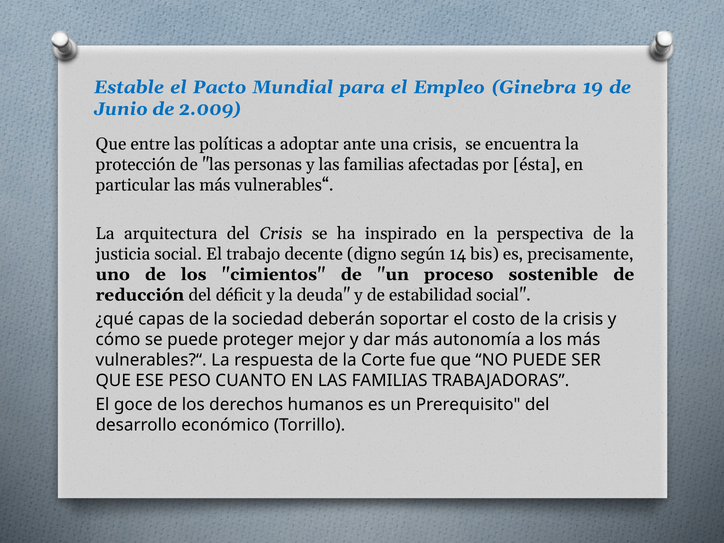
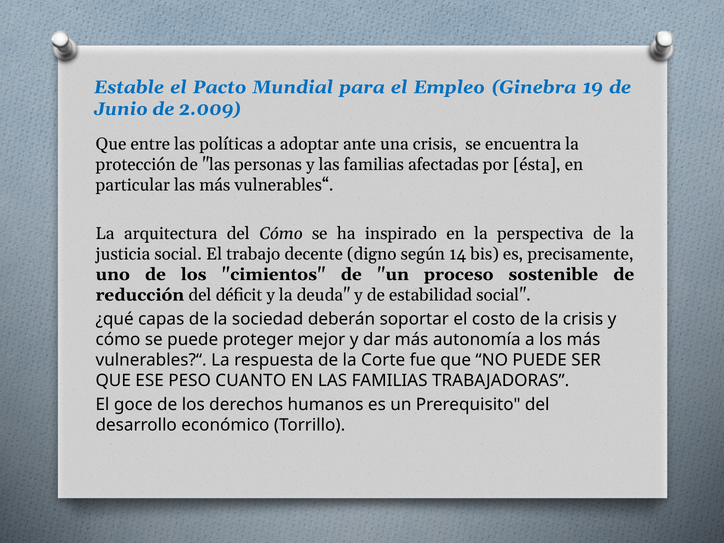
del Crisis: Crisis -> Cómo
